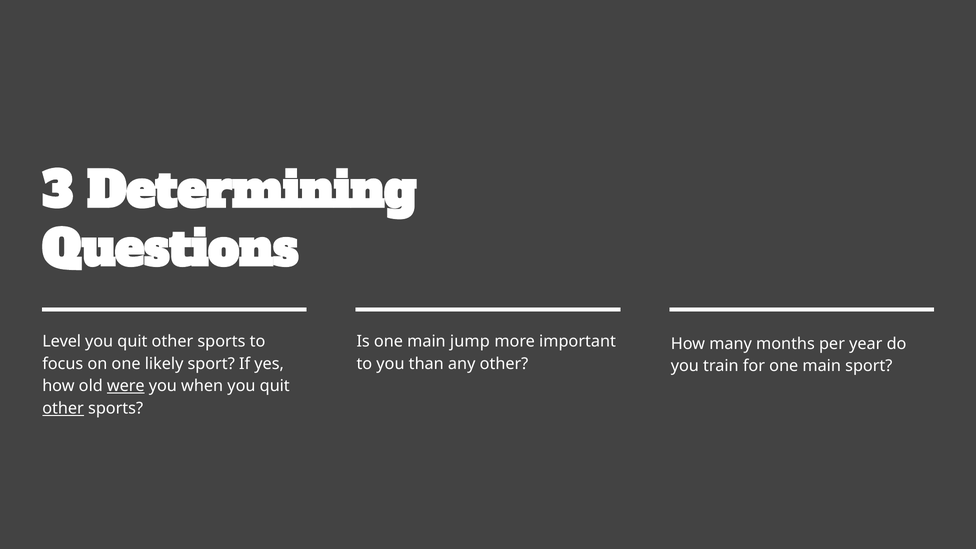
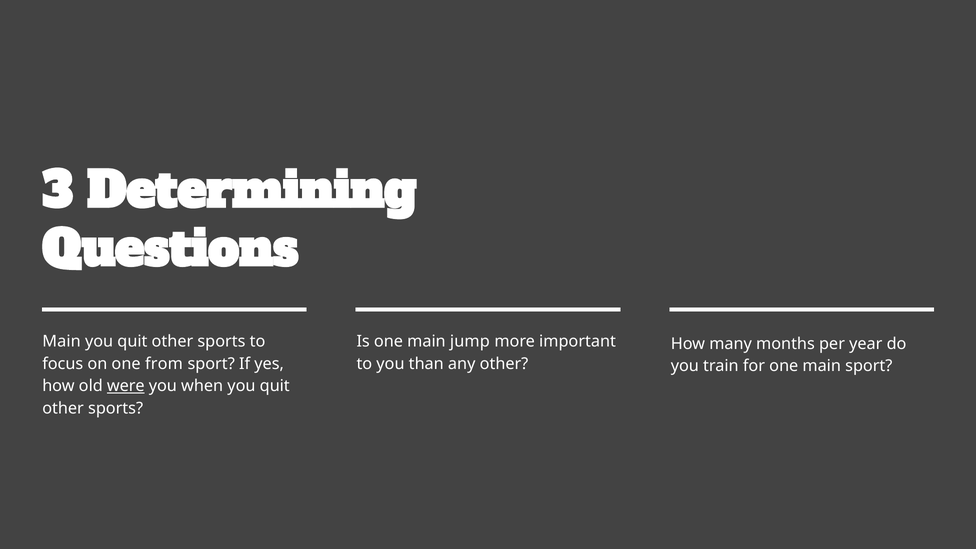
Level at (62, 341): Level -> Main
likely: likely -> from
other at (63, 409) underline: present -> none
